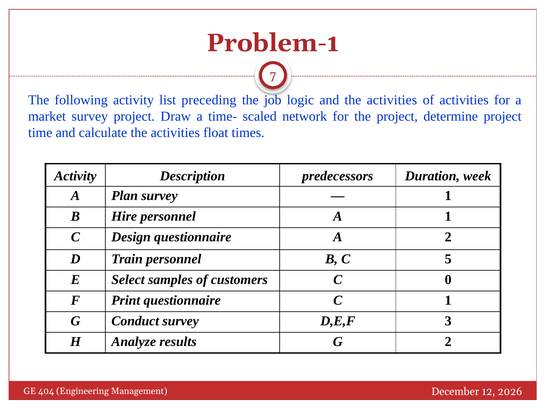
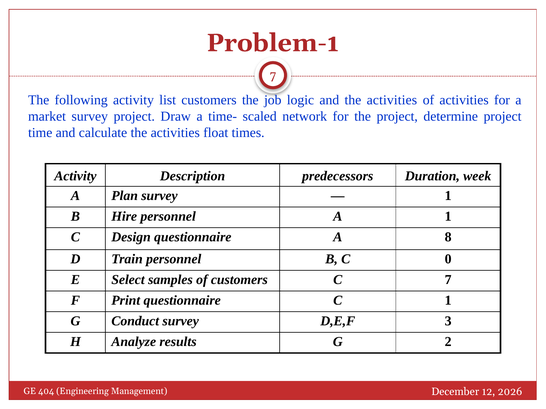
list preceding: preceding -> customers
A 2: 2 -> 8
5: 5 -> 0
C 0: 0 -> 7
